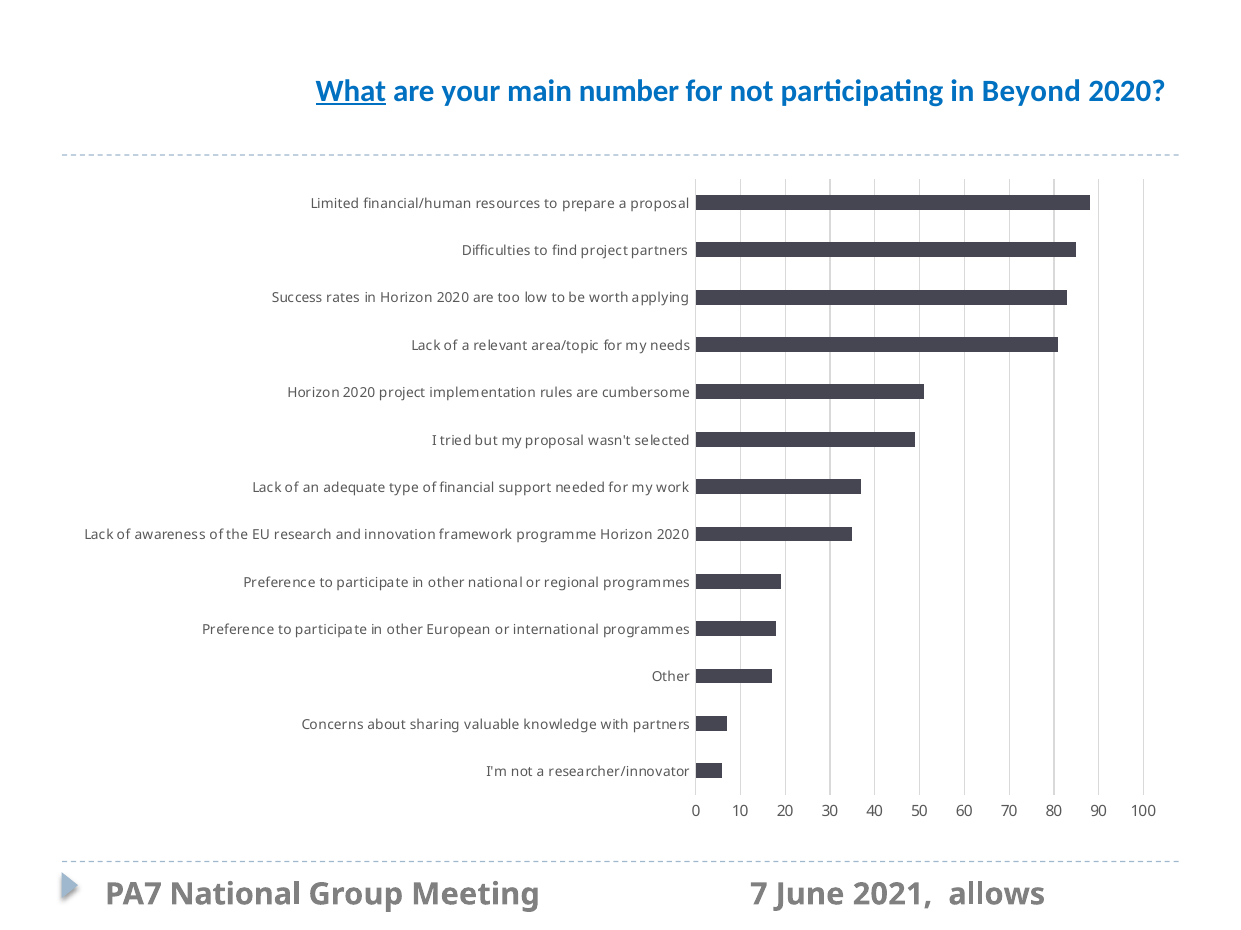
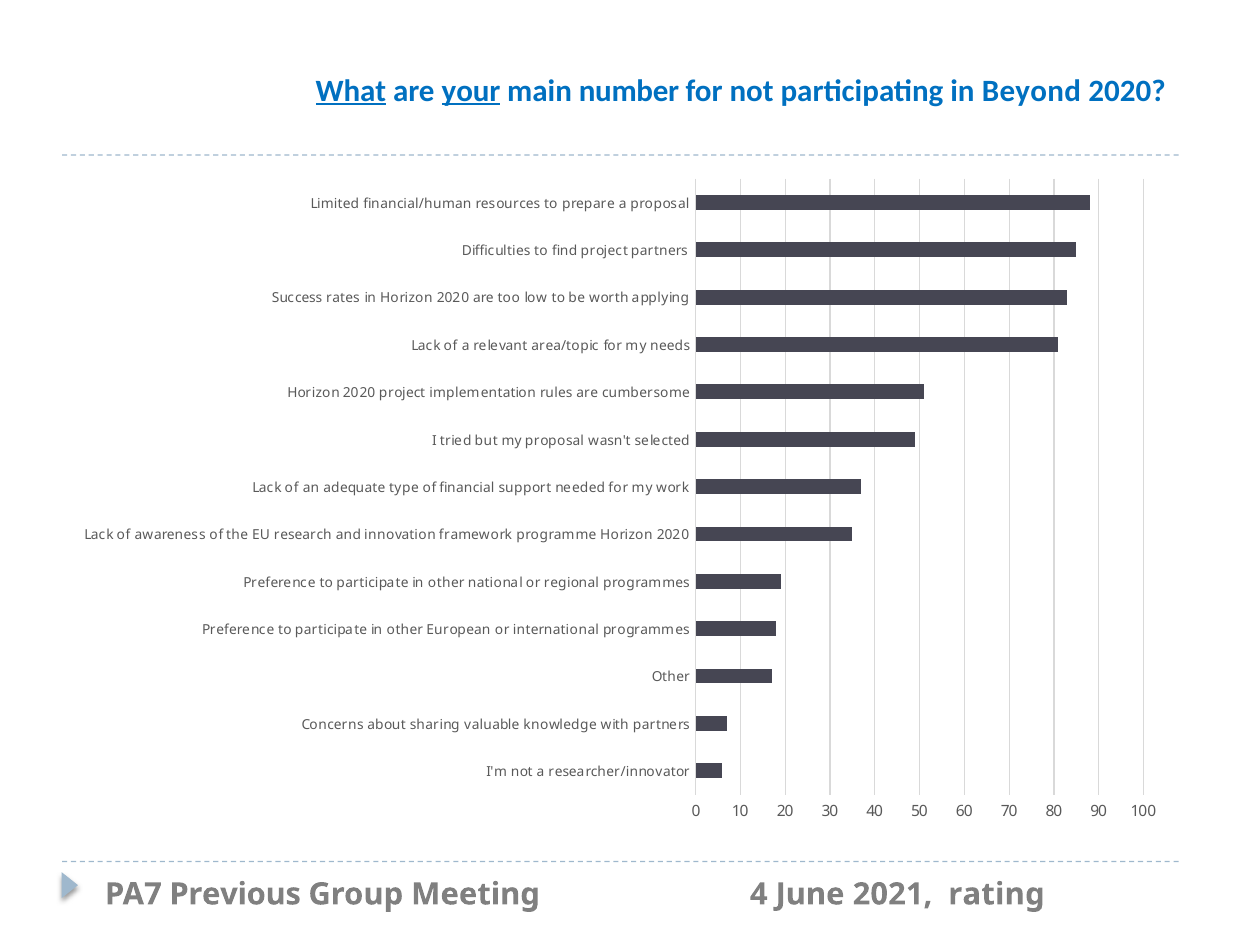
your underline: none -> present
PA7 National: National -> Previous
7: 7 -> 4
allows: allows -> rating
